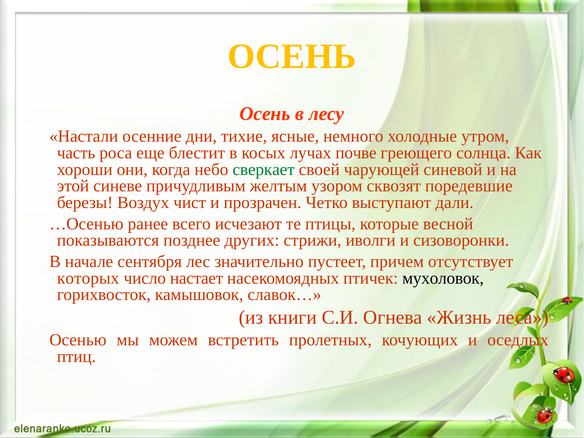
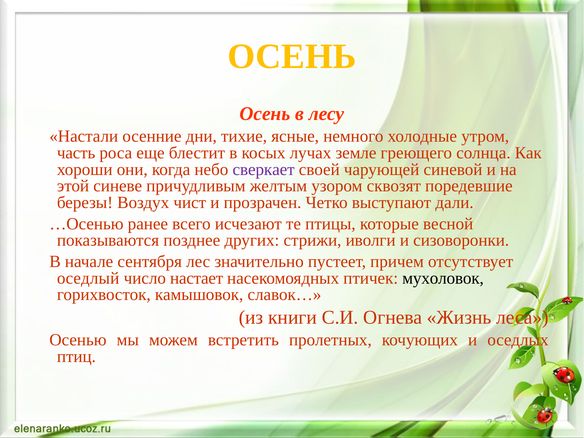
почве: почве -> земле
сверкает colour: green -> purple
которых: которых -> оседлый
